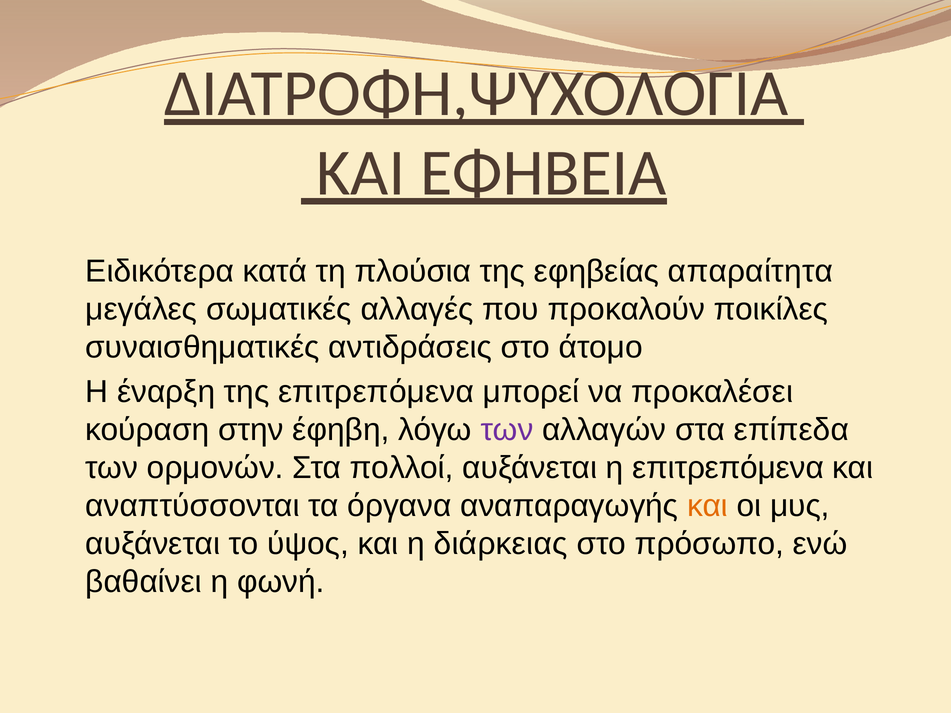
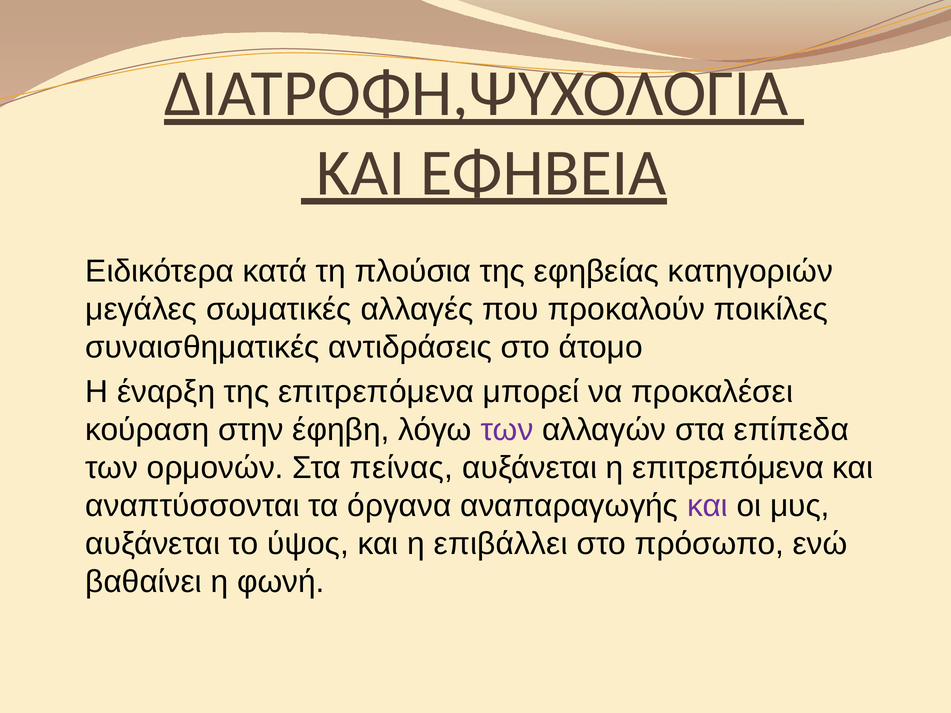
απαραίτητα: απαραίτητα -> κατηγοριών
πολλοί: πολλοί -> πείνας
και at (708, 506) colour: orange -> purple
διάρκειας: διάρκειας -> επιβάλλει
